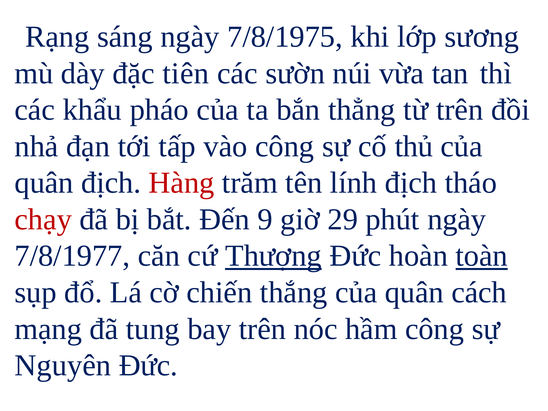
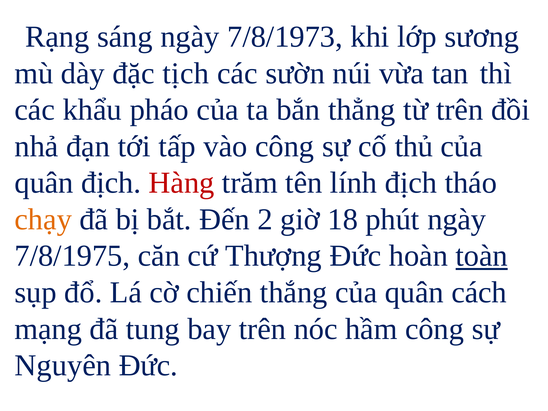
7/8/1975: 7/8/1975 -> 7/8/1973
tiên: tiên -> tịch
chạy colour: red -> orange
9: 9 -> 2
29: 29 -> 18
7/8/1977: 7/8/1977 -> 7/8/1975
Thượng underline: present -> none
